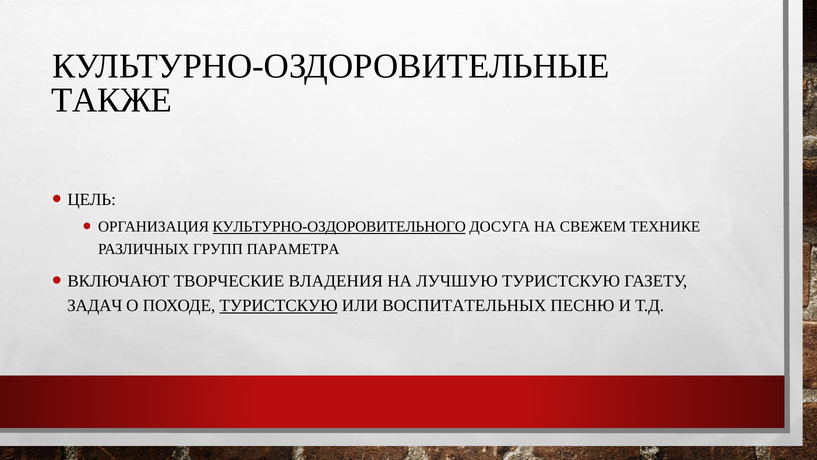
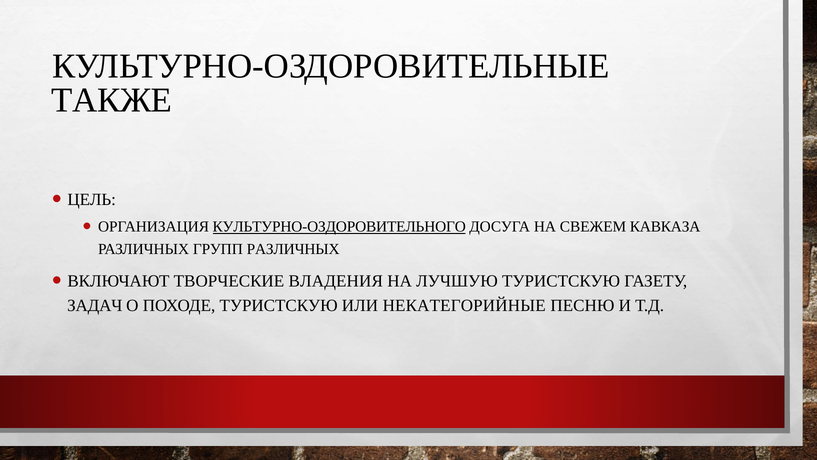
ТЕХНИКЕ: ТЕХНИКЕ -> КАВКАЗА
ГРУПП ПАРАМЕТРА: ПАРАМЕТРА -> РАЗЛИЧНЫХ
ТУРИСТСКУЮ at (279, 305) underline: present -> none
ВОСПИТАТЕЛЬНЫХ: ВОСПИТАТЕЛЬНЫХ -> НЕКАТЕГОРИЙНЫЕ
